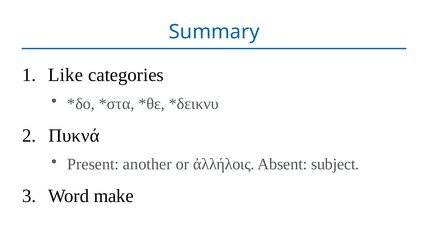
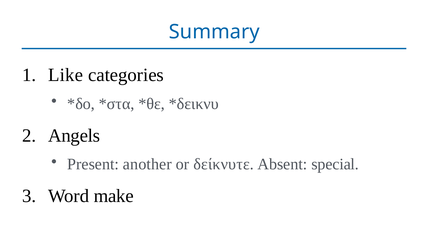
Πυκνά: Πυκνά -> Angels
ἀλλήλοις: ἀλλήλοις -> δείκνυτε
subject: subject -> special
